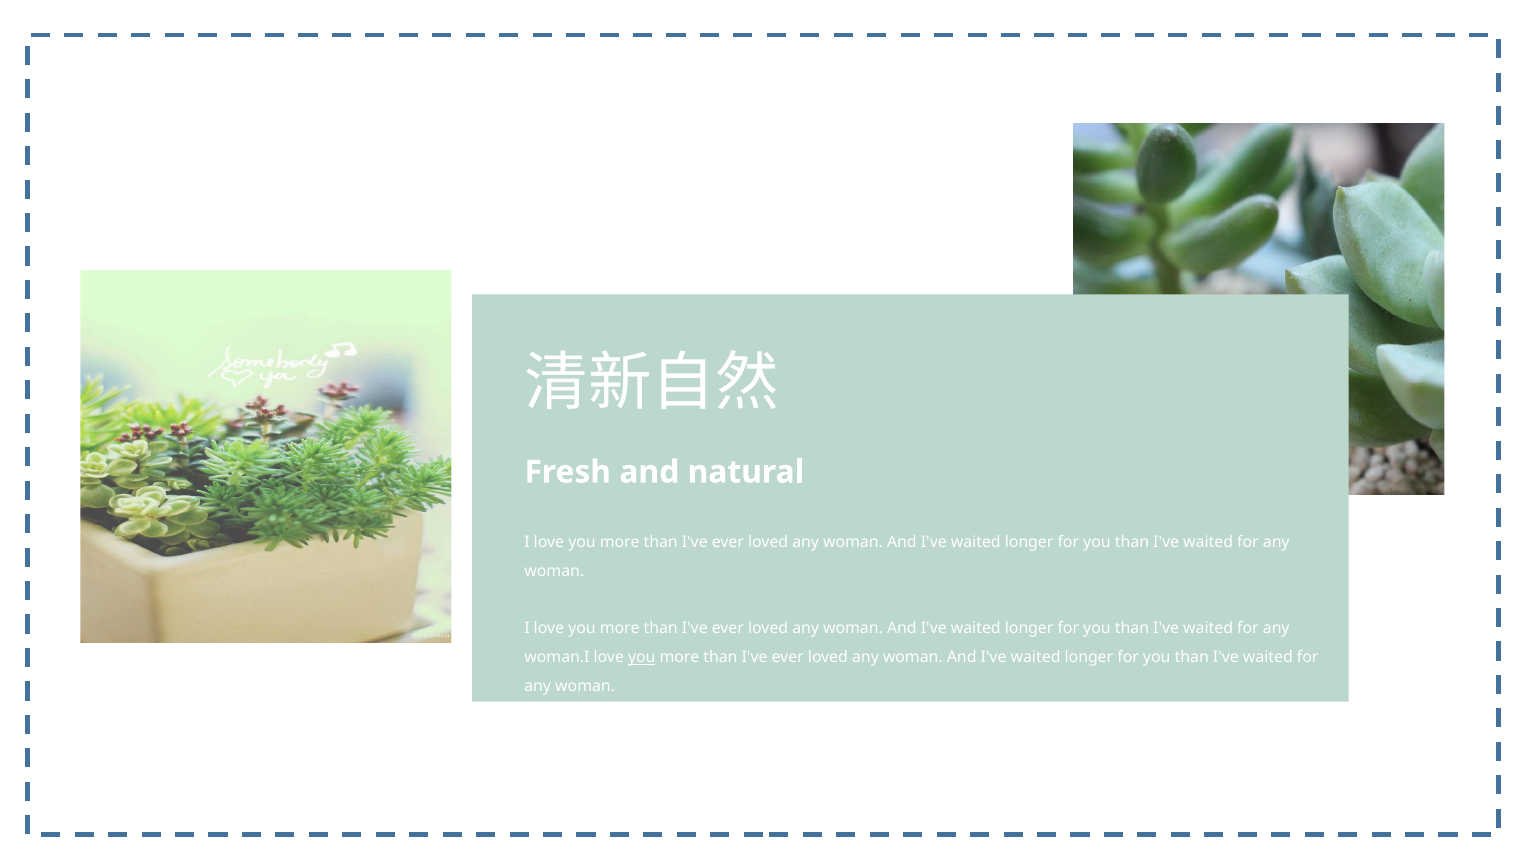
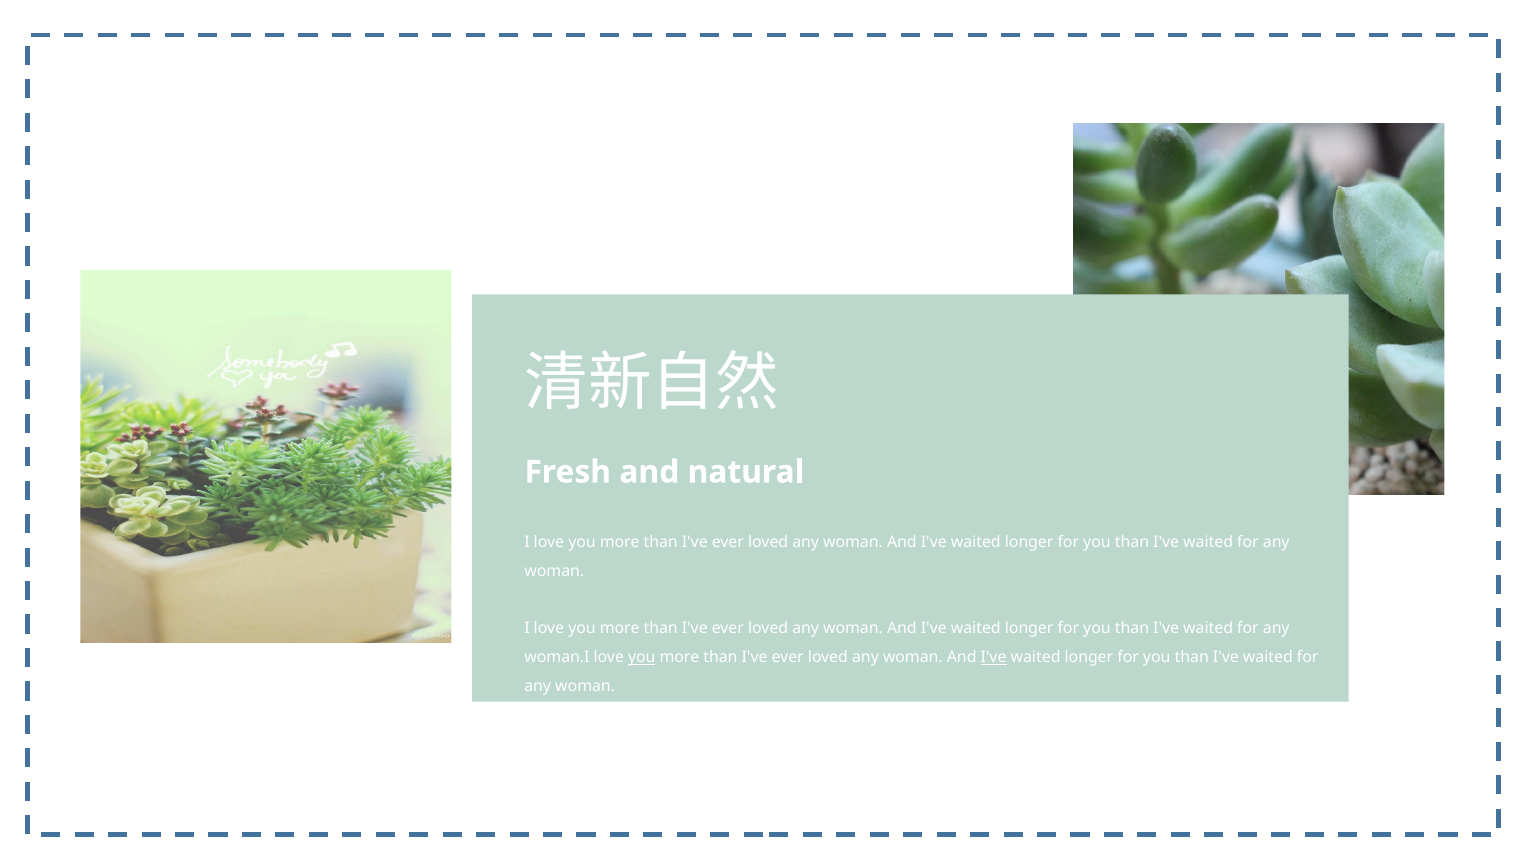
I've at (994, 657) underline: none -> present
